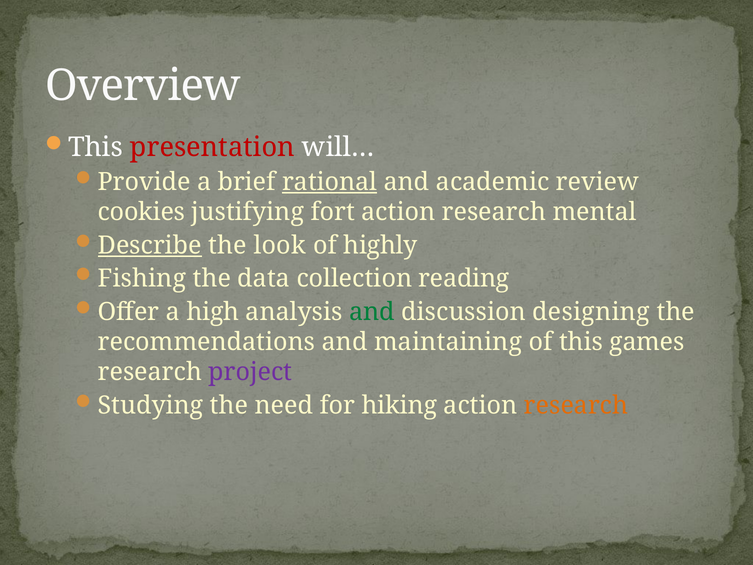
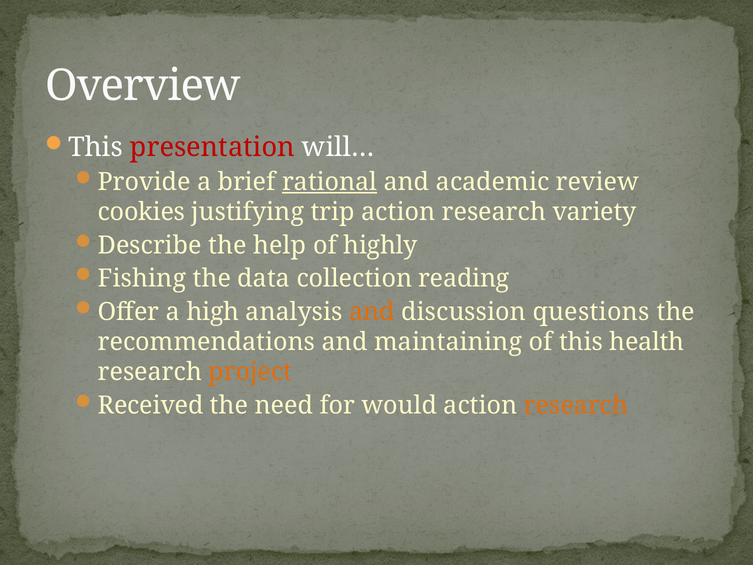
fort: fort -> trip
mental: mental -> variety
Describe underline: present -> none
look: look -> help
and at (372, 312) colour: green -> orange
designing: designing -> questions
games: games -> health
project colour: purple -> orange
Studying: Studying -> Received
hiking: hiking -> would
